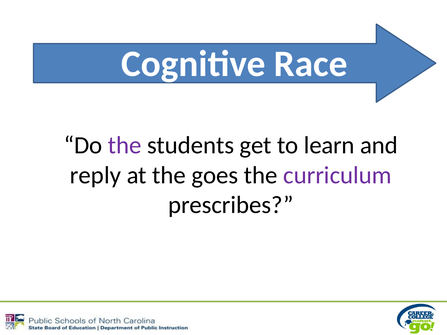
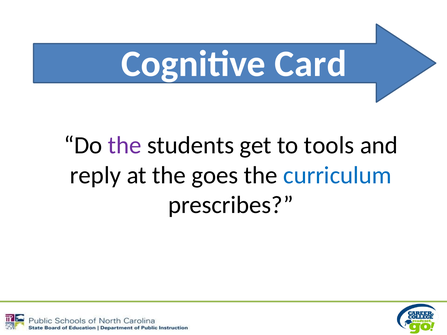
Race: Race -> Card
learn: learn -> tools
curriculum colour: purple -> blue
